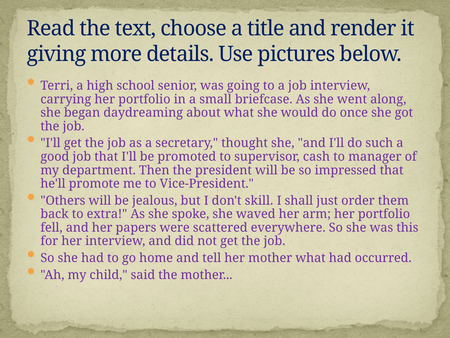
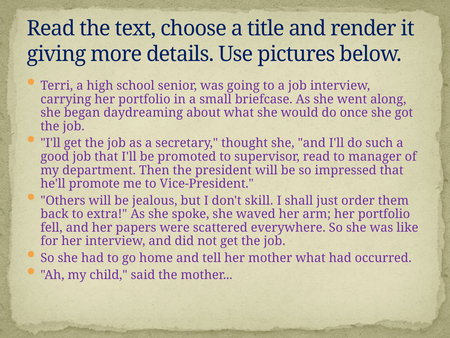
supervisor cash: cash -> read
this: this -> like
